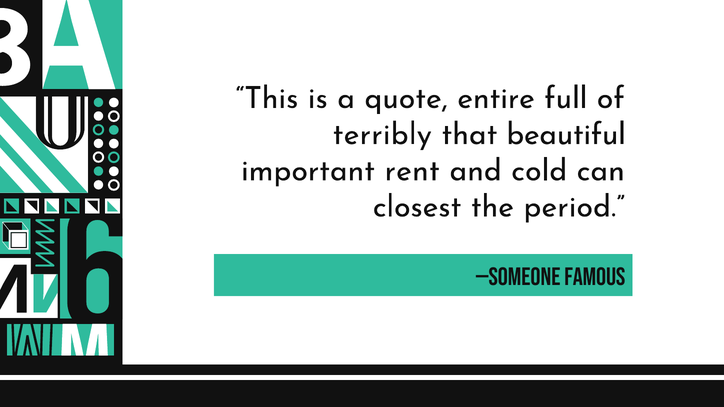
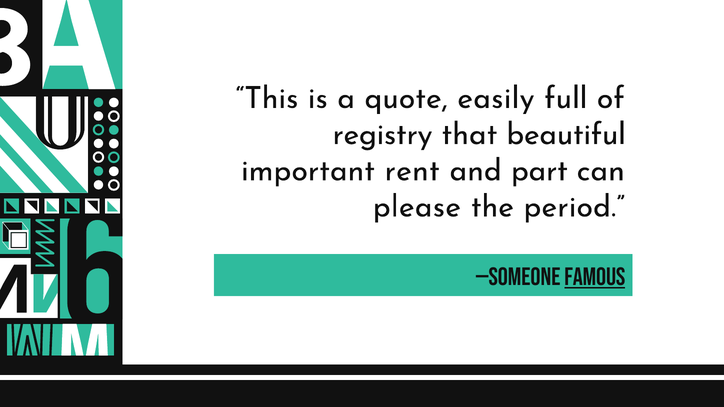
entire: entire -> easily
terribly: terribly -> registry
cold: cold -> part
closest: closest -> please
FAMOUs underline: none -> present
